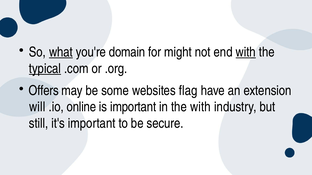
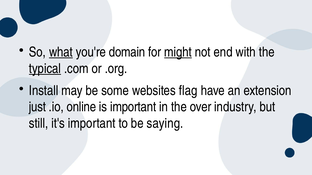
might underline: none -> present
with at (246, 52) underline: present -> none
Offers: Offers -> Install
will: will -> just
the with: with -> over
secure: secure -> saying
